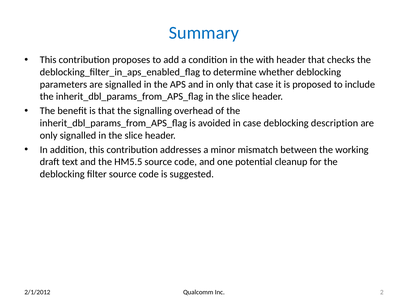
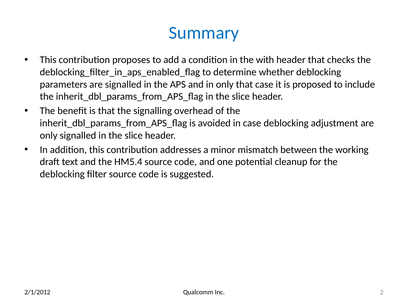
description: description -> adjustment
HM5.5: HM5.5 -> HM5.4
